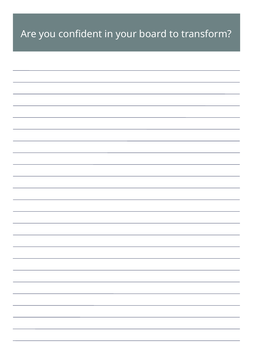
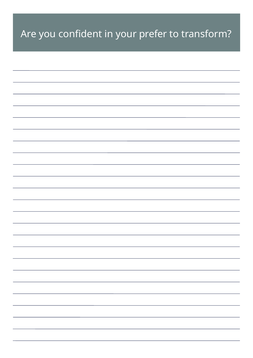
board: board -> prefer
